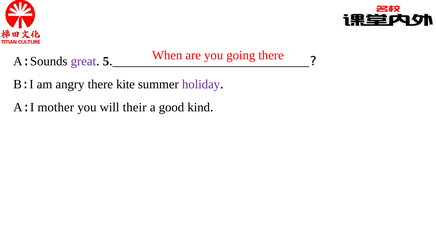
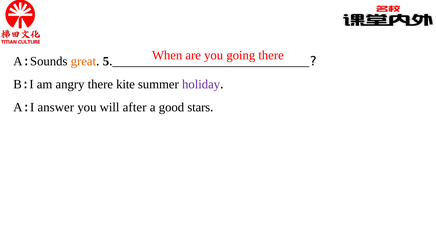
great colour: purple -> orange
mother: mother -> answer
their: their -> after
kind: kind -> stars
